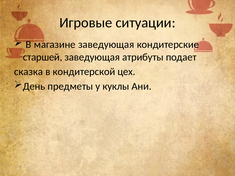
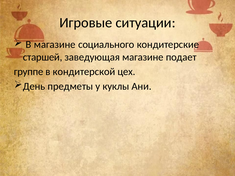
магазине заведующая: заведующая -> социального
заведующая атрибуты: атрибуты -> магазине
сказка: сказка -> группе
